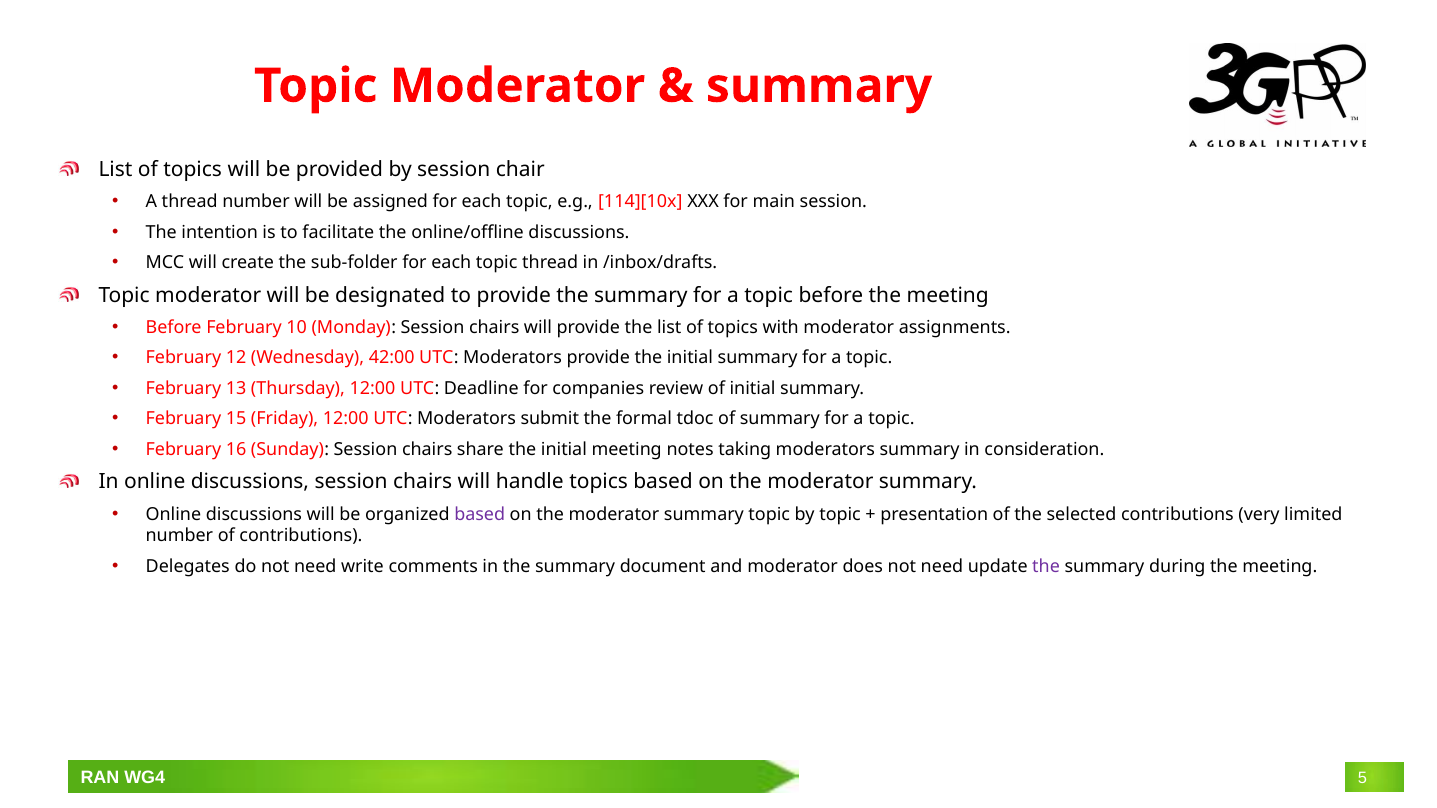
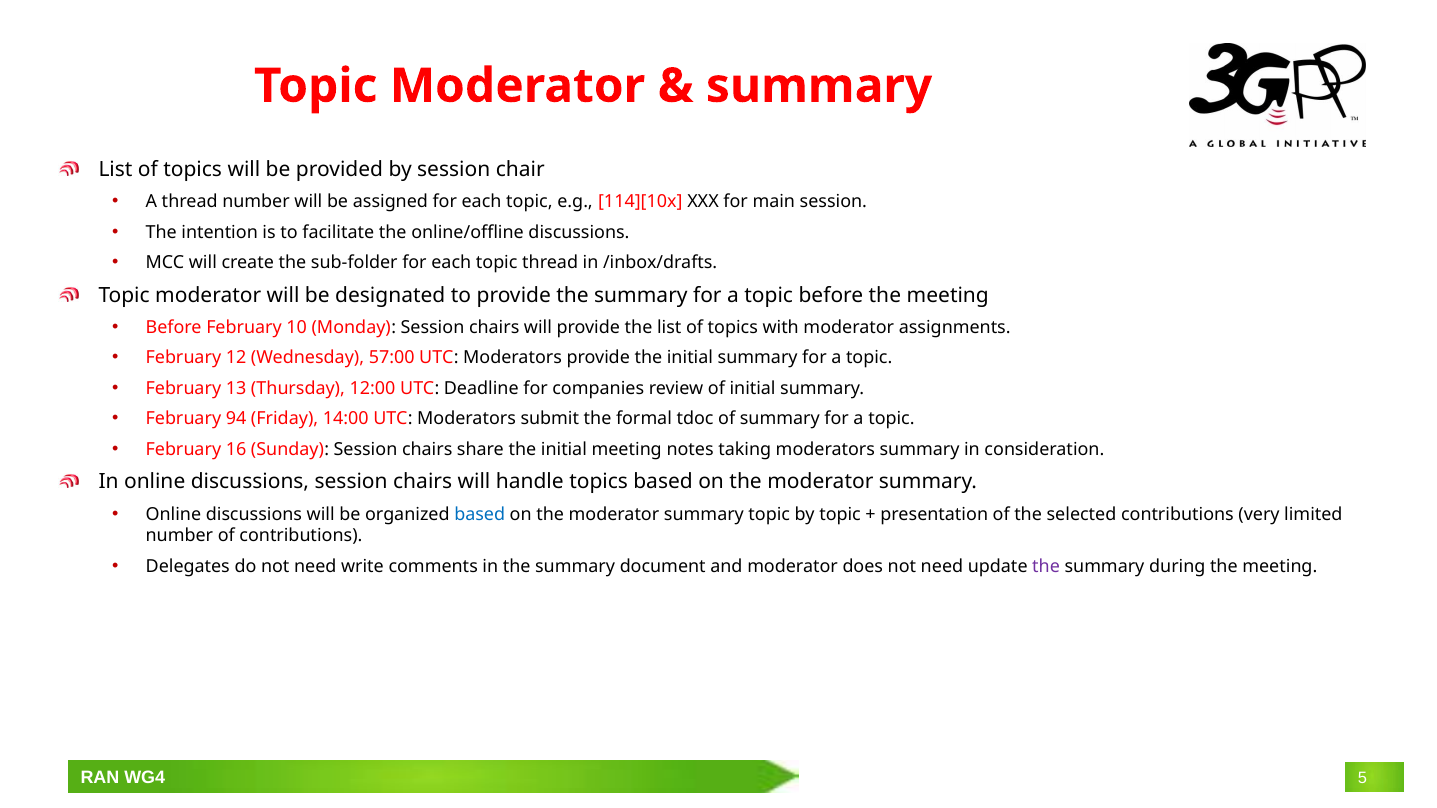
42:00: 42:00 -> 57:00
15: 15 -> 94
Friday 12:00: 12:00 -> 14:00
based at (480, 514) colour: purple -> blue
